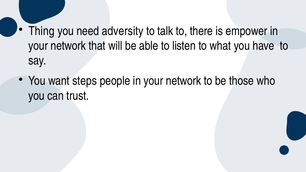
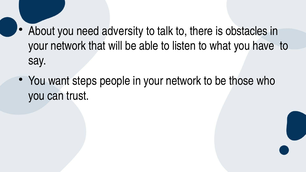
Thing: Thing -> About
empower: empower -> obstacles
